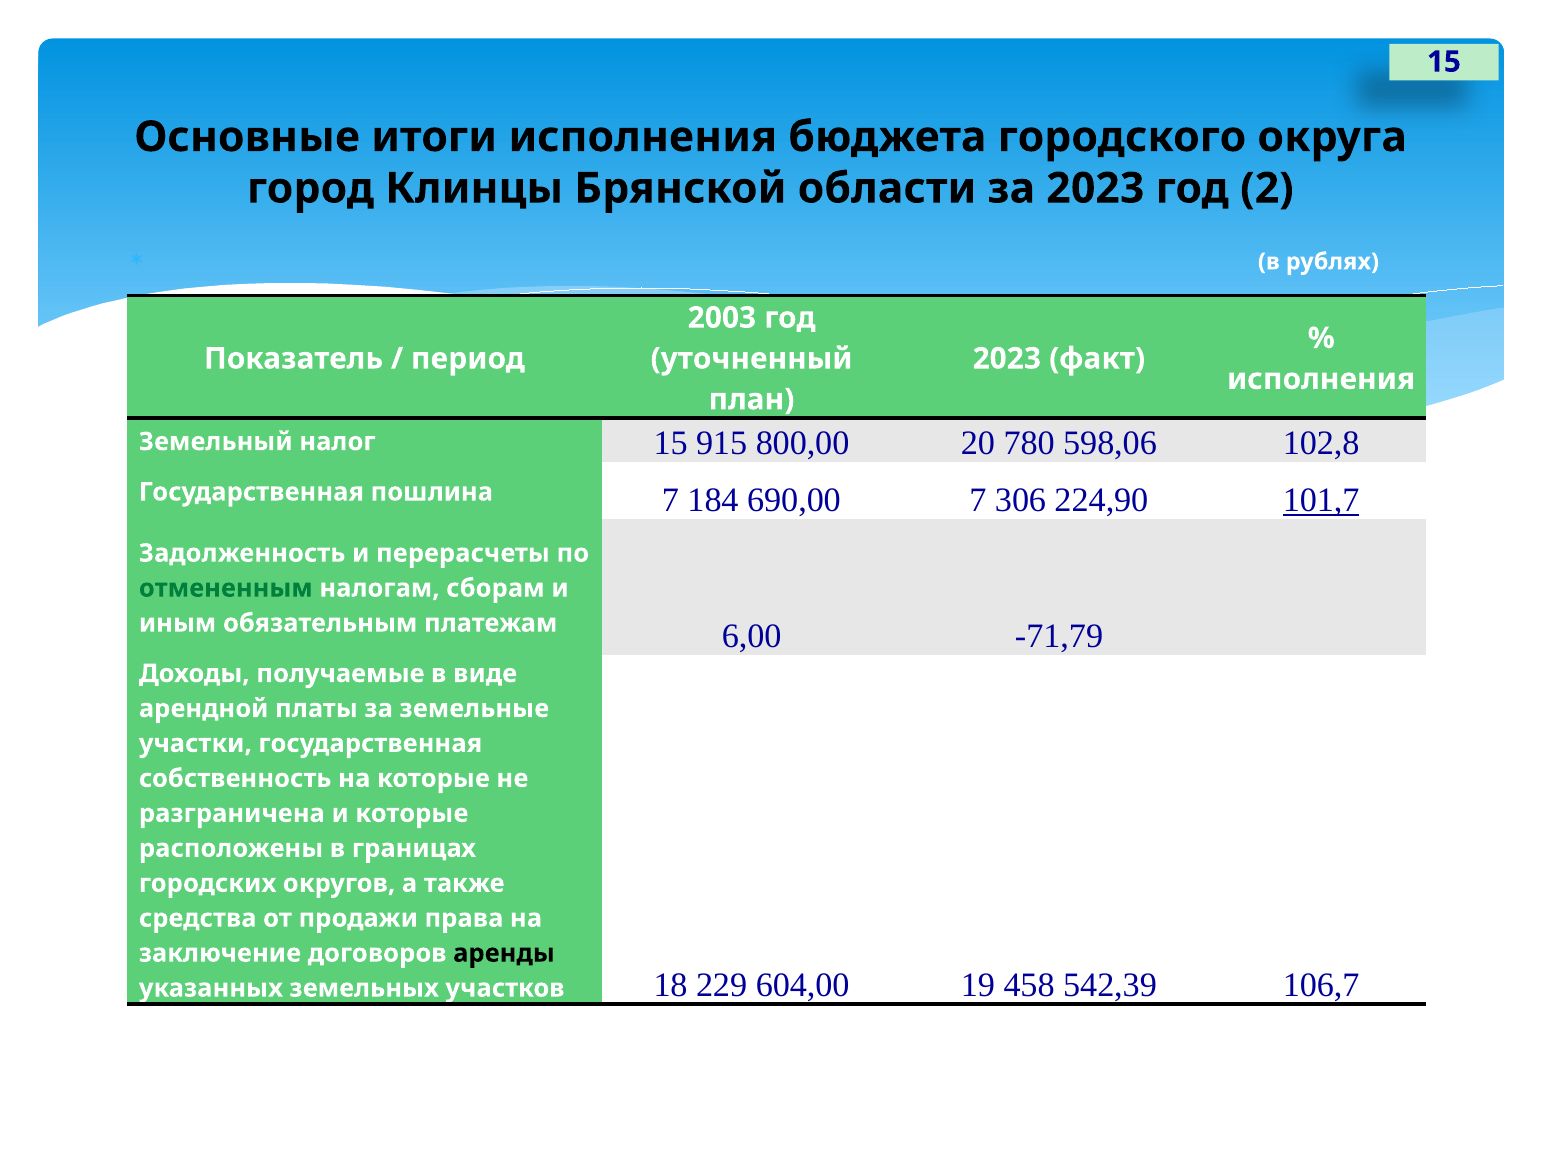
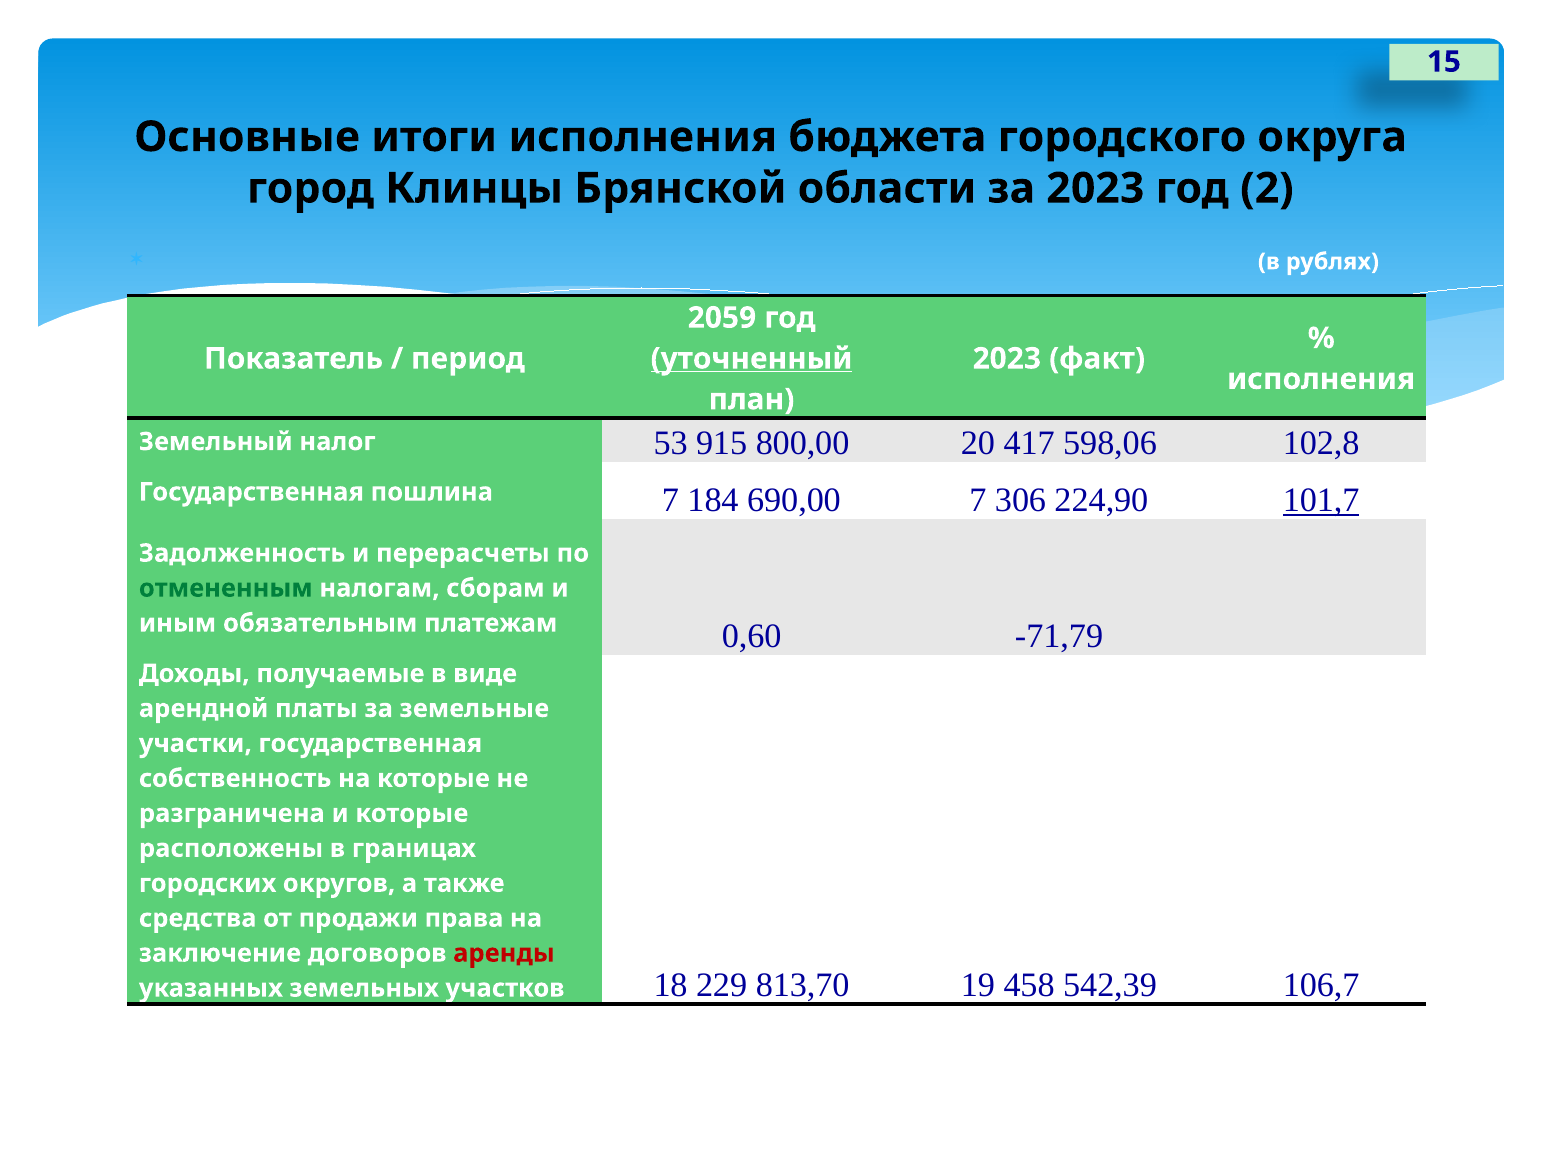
2003: 2003 -> 2059
уточненный underline: none -> present
налог 15: 15 -> 53
780: 780 -> 417
6,00: 6,00 -> 0,60
аренды colour: black -> red
604,00: 604,00 -> 813,70
